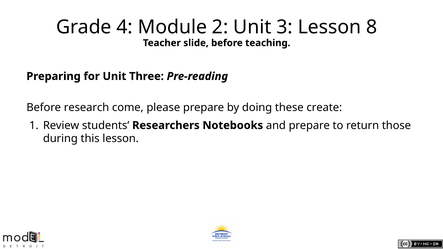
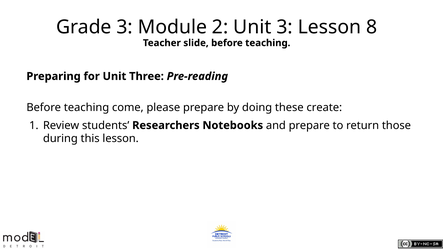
Grade 4: 4 -> 3
research at (87, 108): research -> teaching
